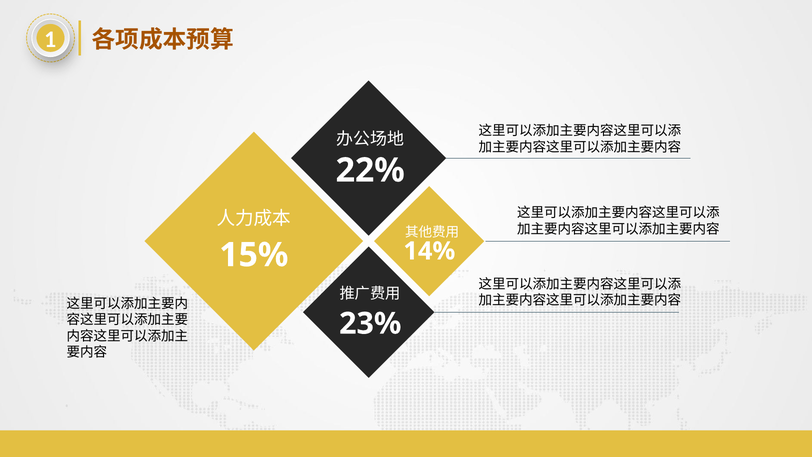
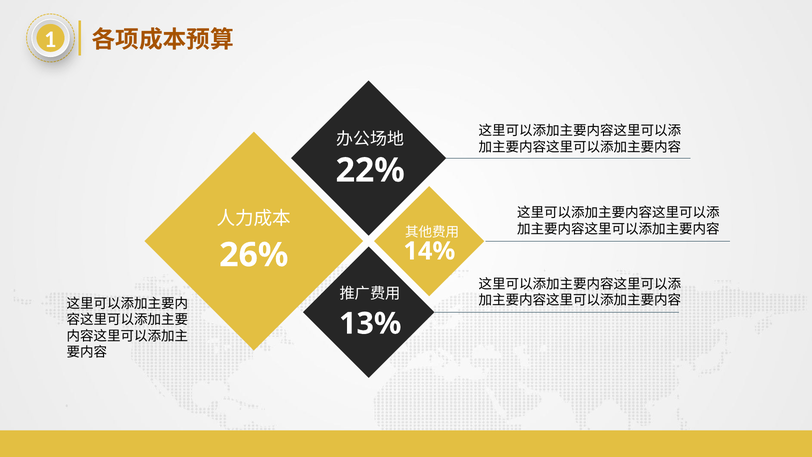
15%: 15% -> 26%
23%: 23% -> 13%
